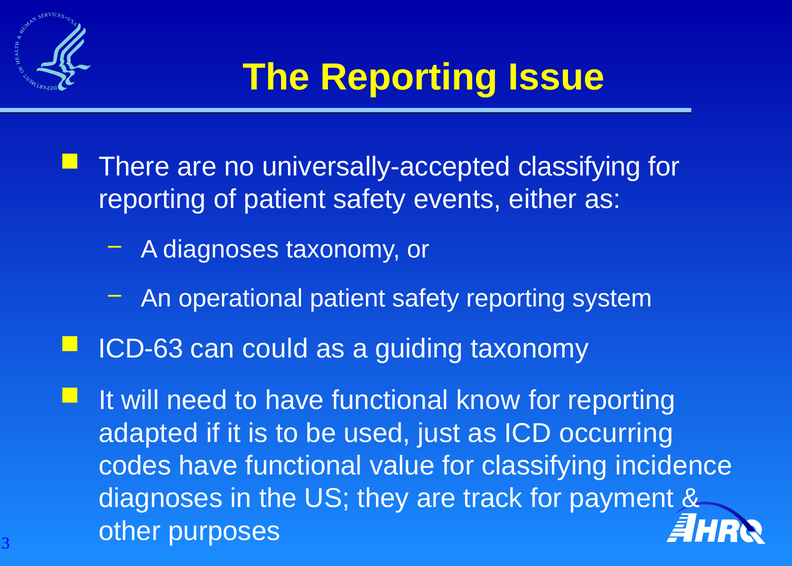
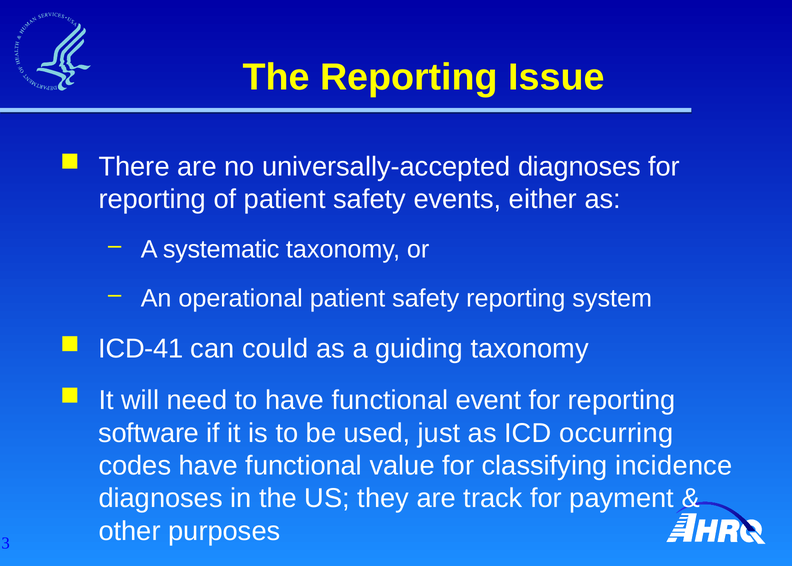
universally-accepted classifying: classifying -> diagnoses
A diagnoses: diagnoses -> systematic
ICD-63: ICD-63 -> ICD-41
know: know -> event
adapted: adapted -> software
